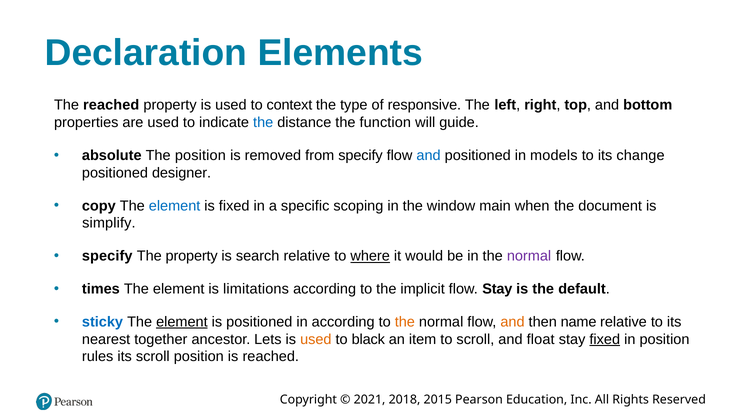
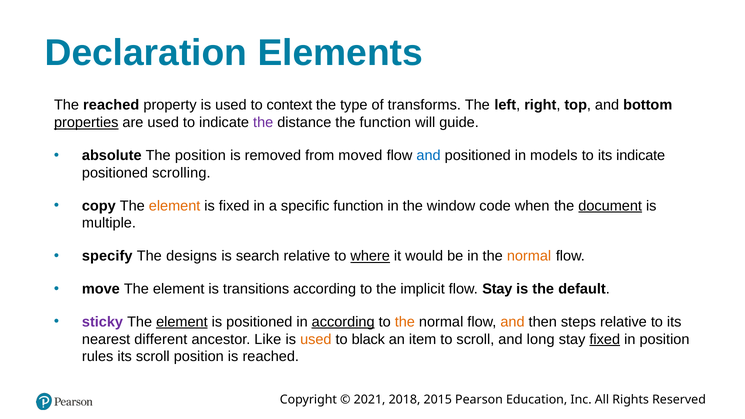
responsive: responsive -> transforms
properties underline: none -> present
the at (263, 123) colour: blue -> purple
from specify: specify -> moved
its change: change -> indicate
designer: designer -> scrolling
element at (175, 206) colour: blue -> orange
specific scoping: scoping -> function
main: main -> code
document underline: none -> present
simplify: simplify -> multiple
The property: property -> designs
normal at (529, 256) colour: purple -> orange
times: times -> move
limitations: limitations -> transitions
sticky colour: blue -> purple
according at (343, 322) underline: none -> present
name: name -> steps
together: together -> different
Lets: Lets -> Like
float: float -> long
